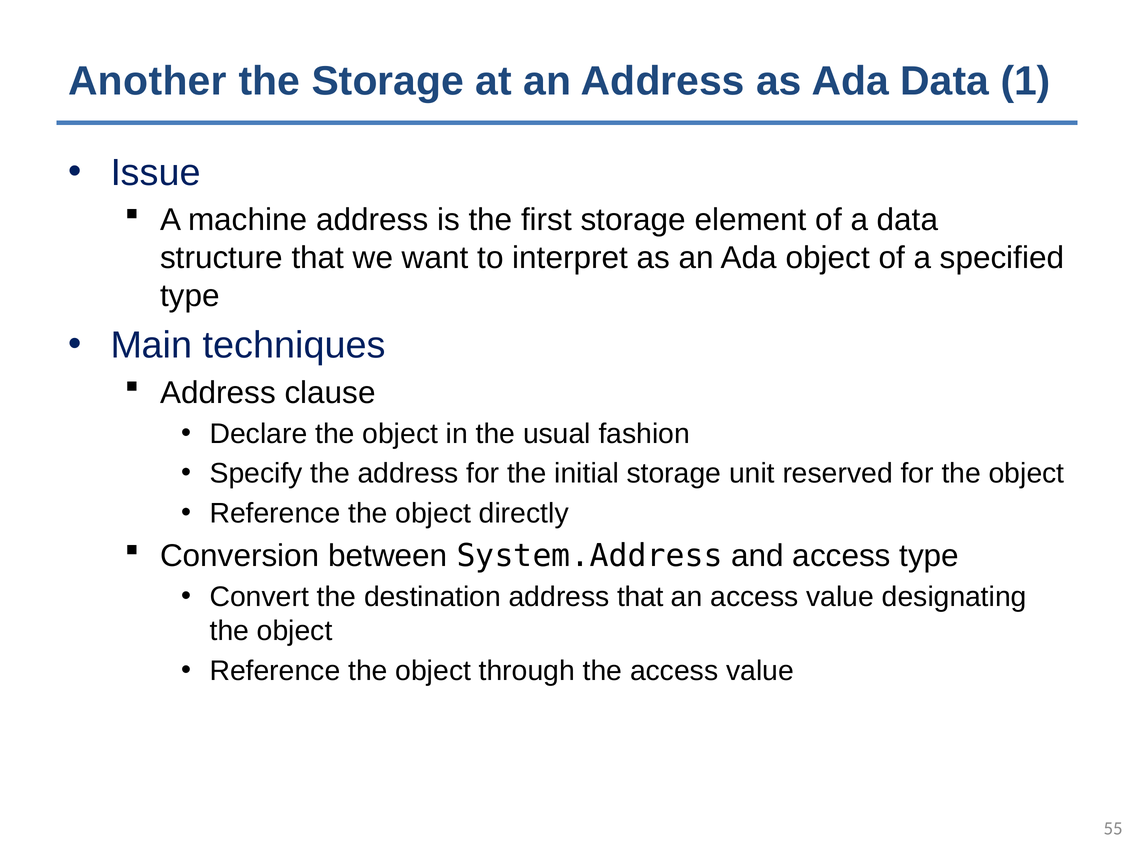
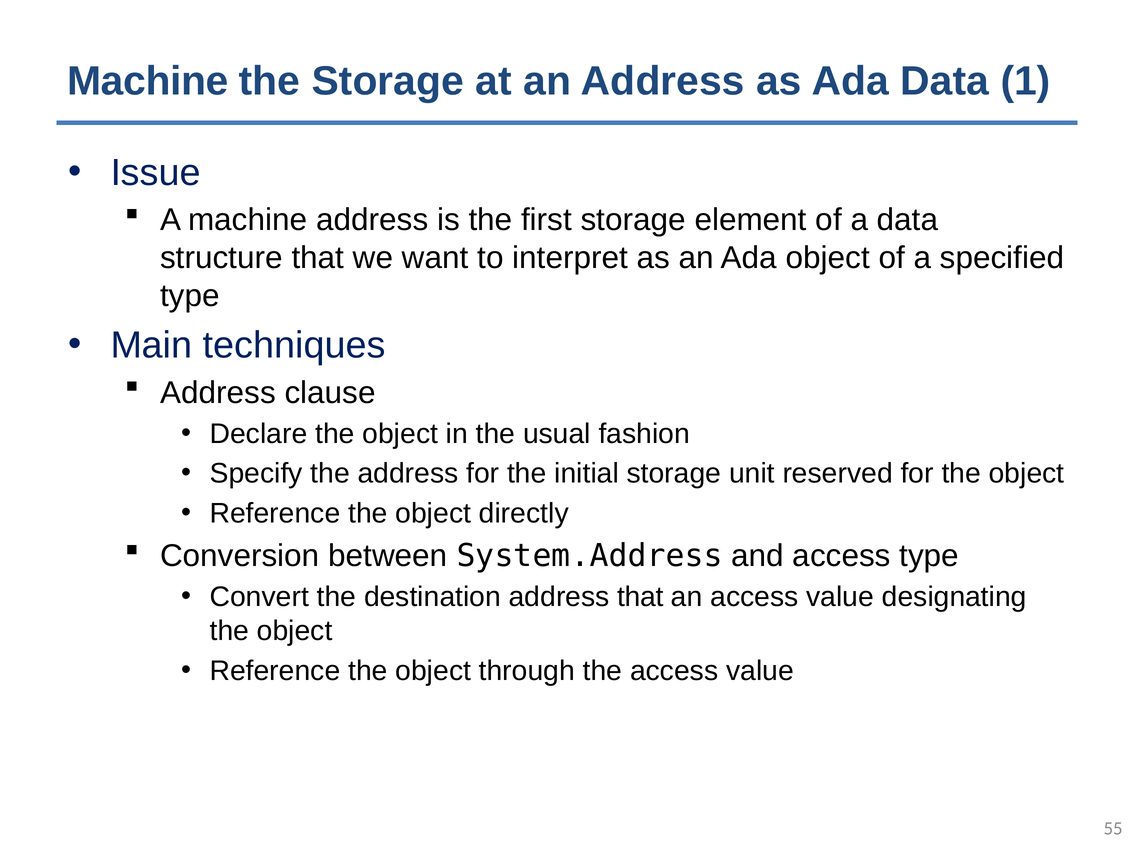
Another at (147, 81): Another -> Machine
